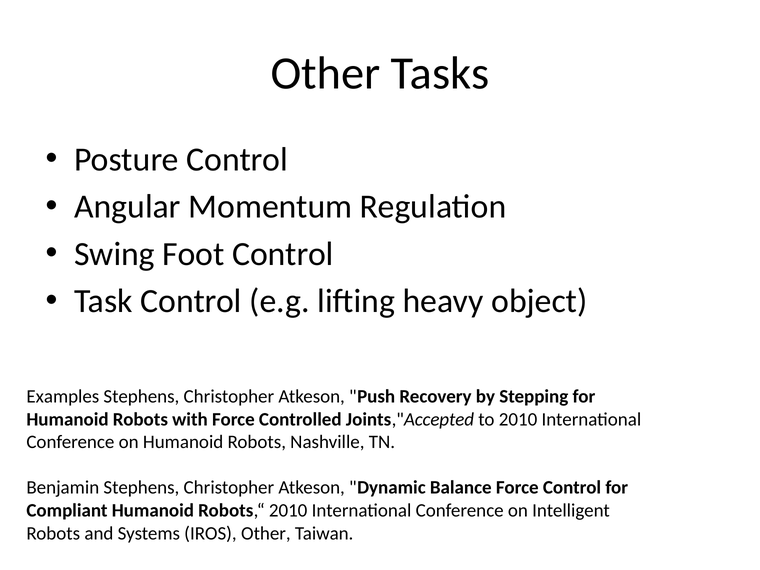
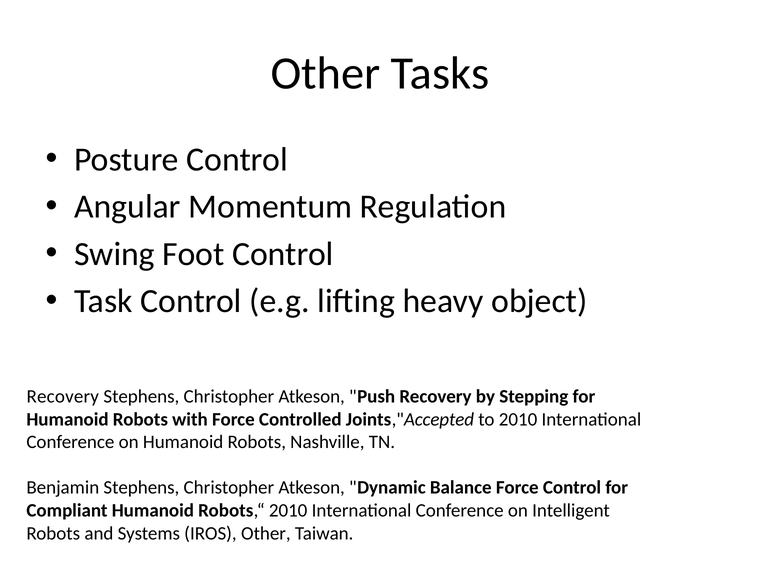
Examples at (63, 396): Examples -> Recovery
